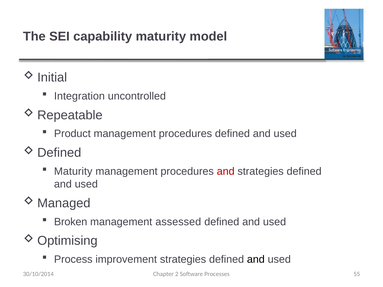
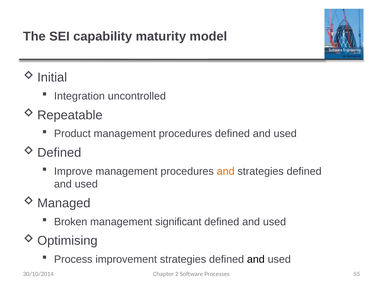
Maturity at (73, 172): Maturity -> Improve
and at (226, 172) colour: red -> orange
assessed: assessed -> significant
